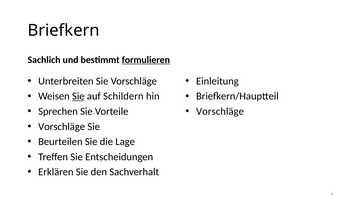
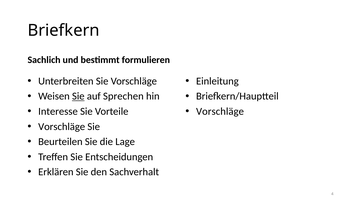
formulieren underline: present -> none
Schildern: Schildern -> Sprechen
Sprechen: Sprechen -> Interesse
